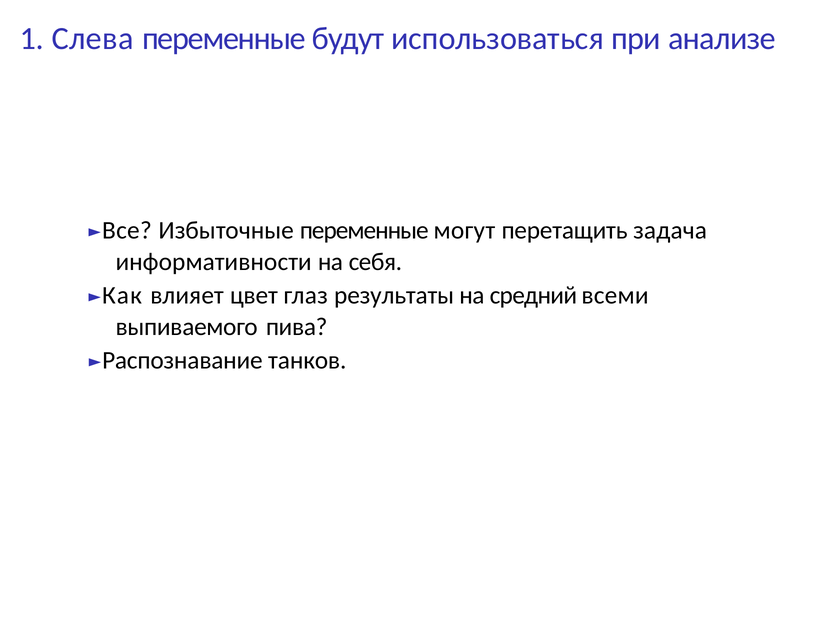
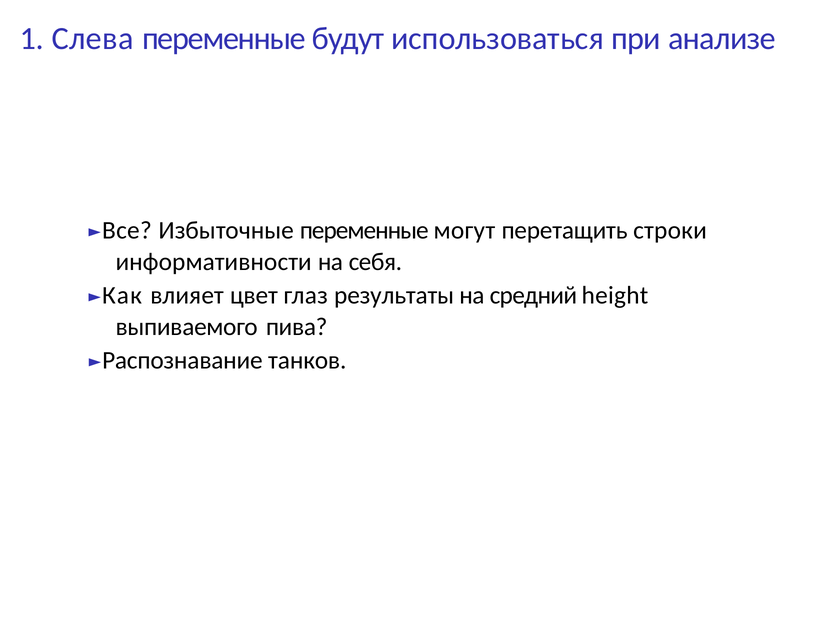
задача: задача -> строки
всеми: всеми -> height
